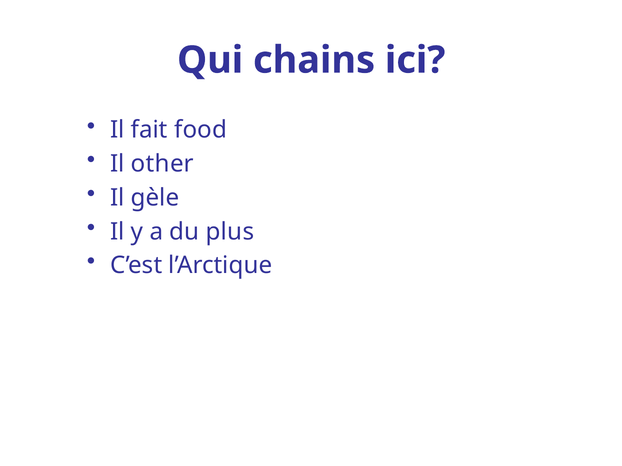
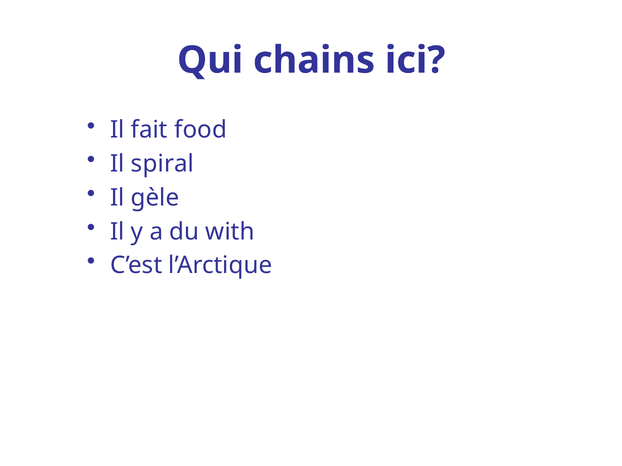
other: other -> spiral
plus: plus -> with
